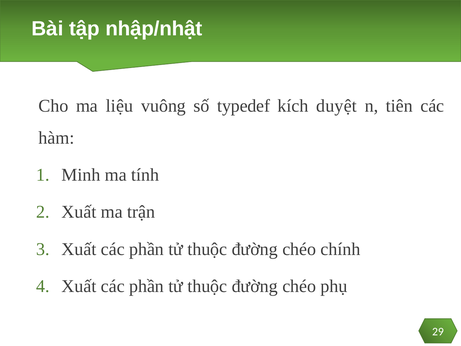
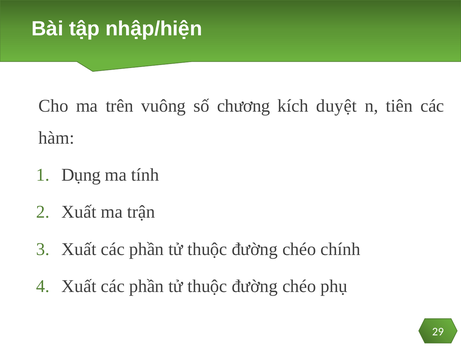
nhập/nhật: nhập/nhật -> nhập/hiện
liệu: liệu -> trên
typedef: typedef -> chương
Minh: Minh -> Dụng
